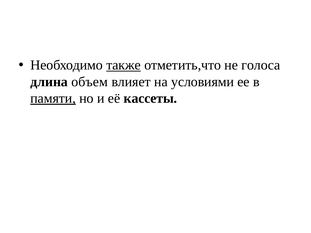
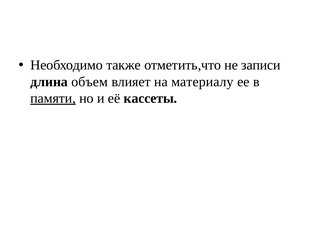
также underline: present -> none
голоса: голоса -> записи
условиями: условиями -> материалу
